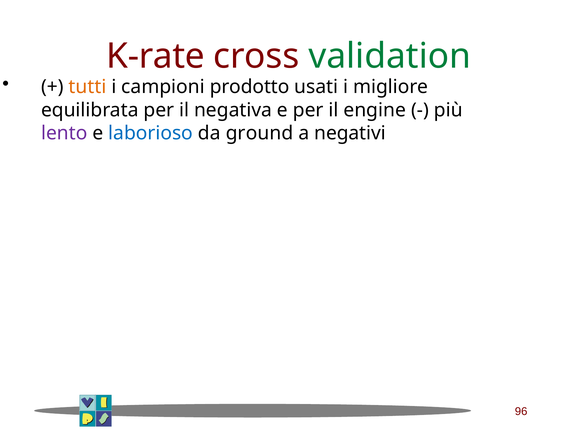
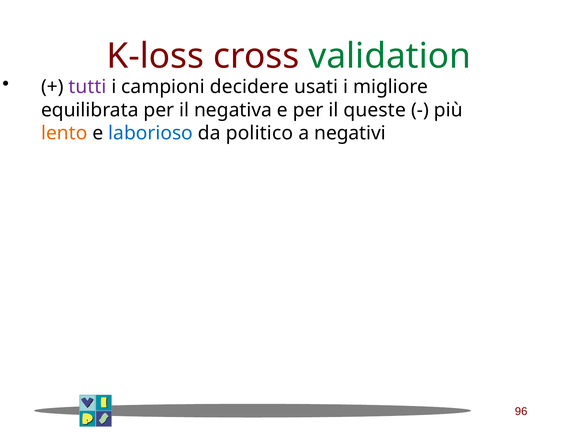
K-rate: K-rate -> K-loss
tutti colour: orange -> purple
prodotto: prodotto -> decidere
engine: engine -> queste
lento colour: purple -> orange
ground: ground -> politico
